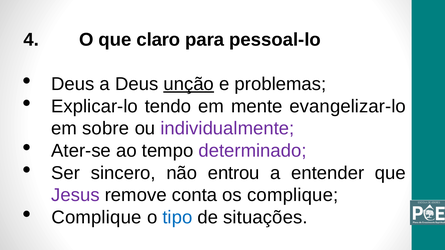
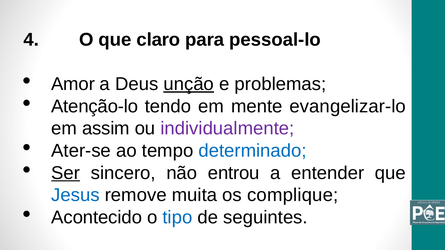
Deus at (73, 84): Deus -> Amor
Explicar-lo: Explicar-lo -> Atenção-lo
sobre: sobre -> assim
determinado colour: purple -> blue
Ser underline: none -> present
Jesus colour: purple -> blue
conta: conta -> muita
Complique at (96, 218): Complique -> Acontecido
situações: situações -> seguintes
